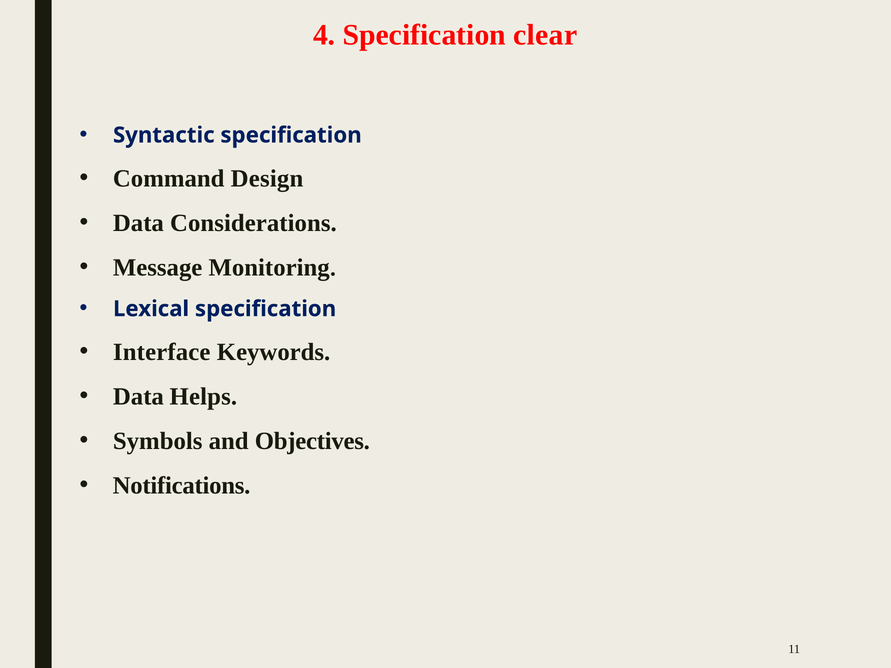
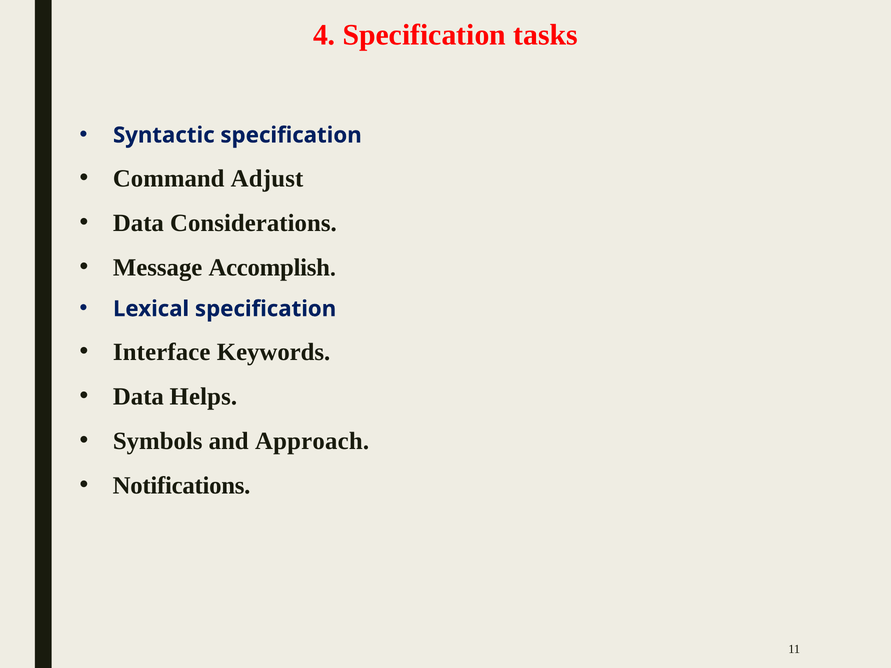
clear: clear -> tasks
Design: Design -> Adjust
Monitoring: Monitoring -> Accomplish
Objectives: Objectives -> Approach
